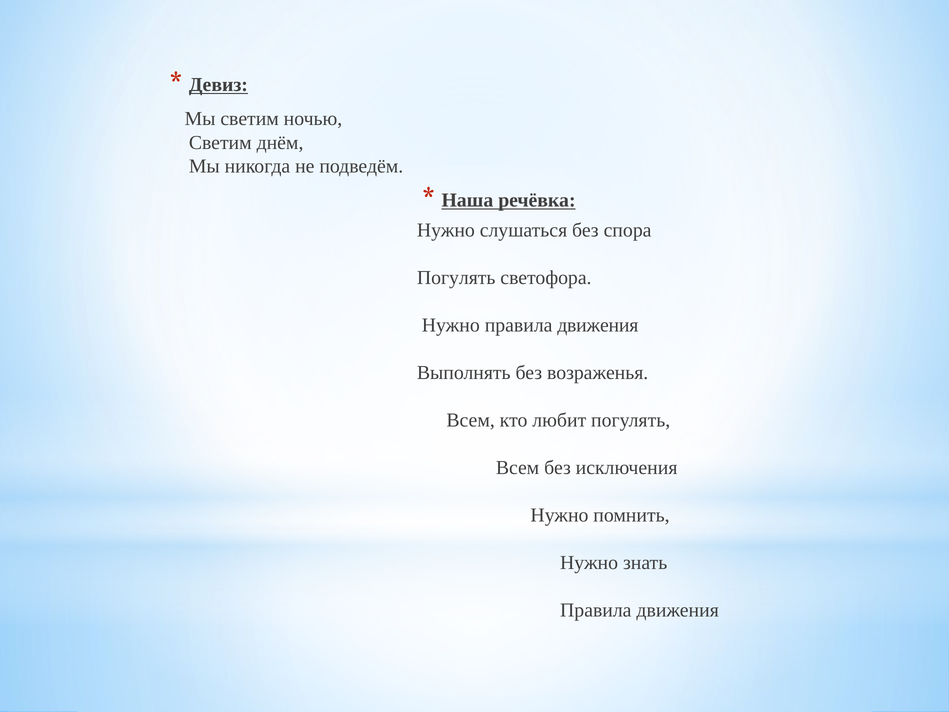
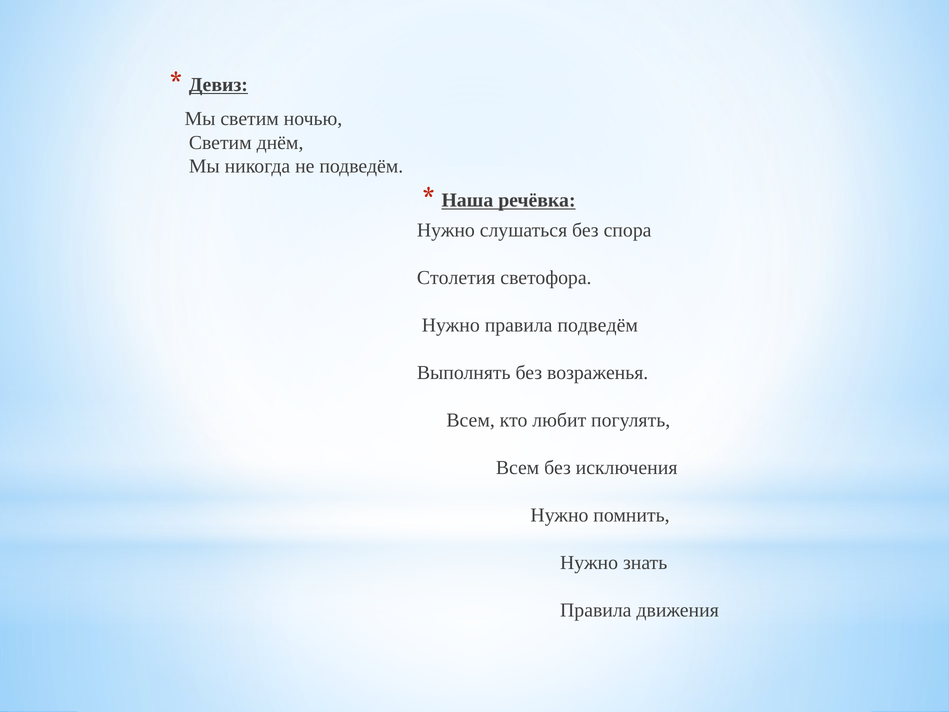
Погулять at (456, 278): Погулять -> Столетия
Нужно правила движения: движения -> подведём
